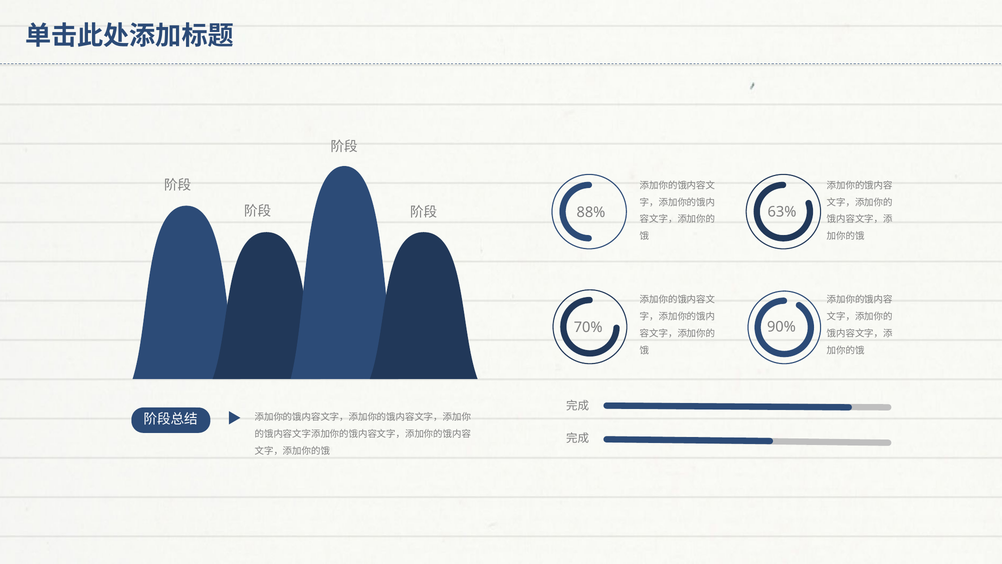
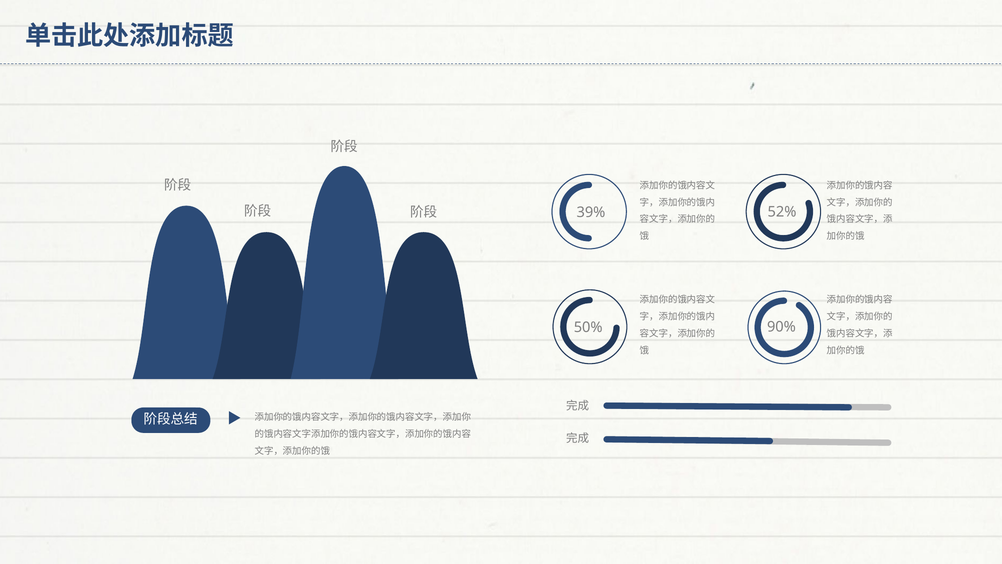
88%: 88% -> 39%
63%: 63% -> 52%
70%: 70% -> 50%
